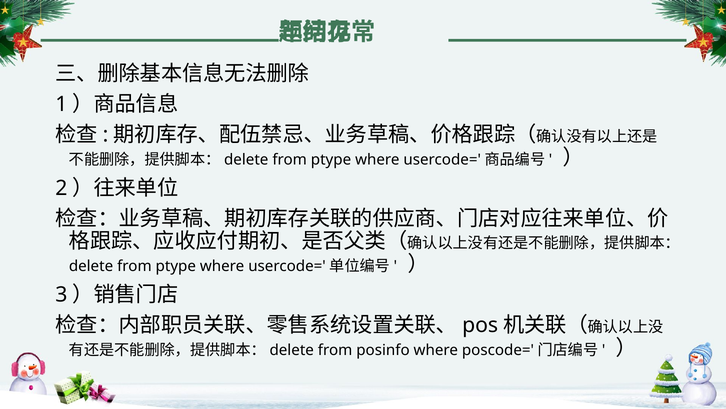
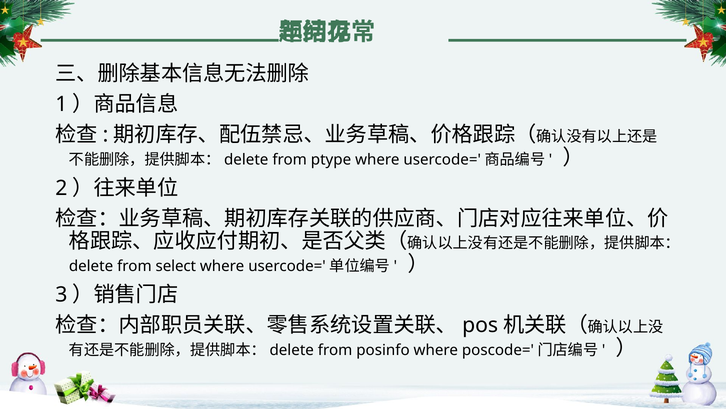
ptype at (176, 266): ptype -> select
